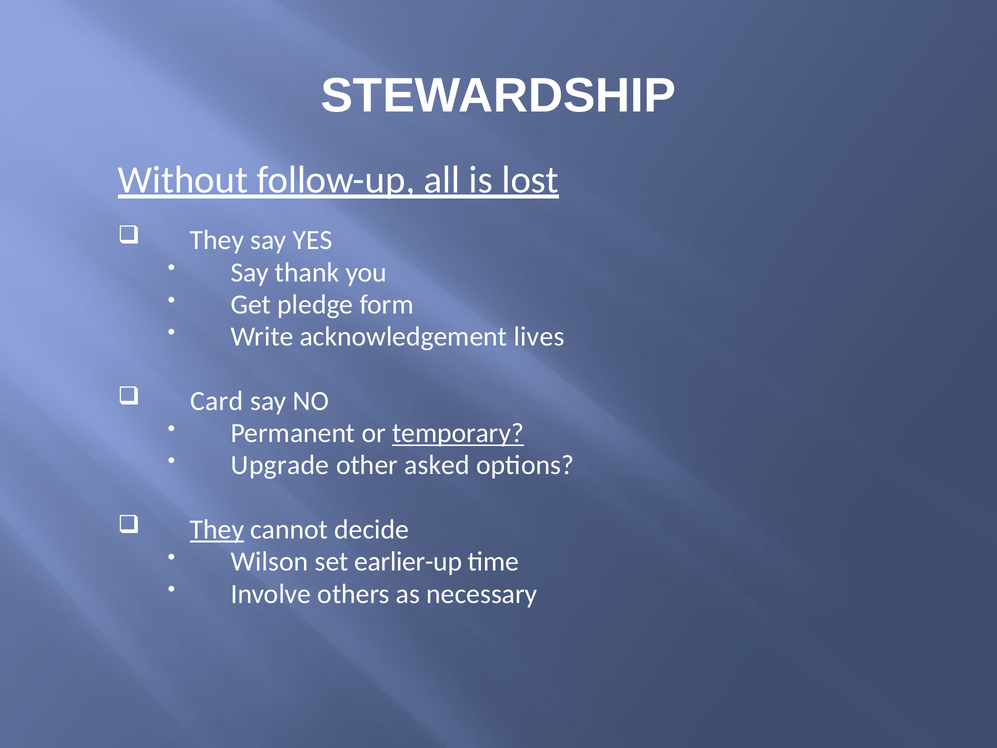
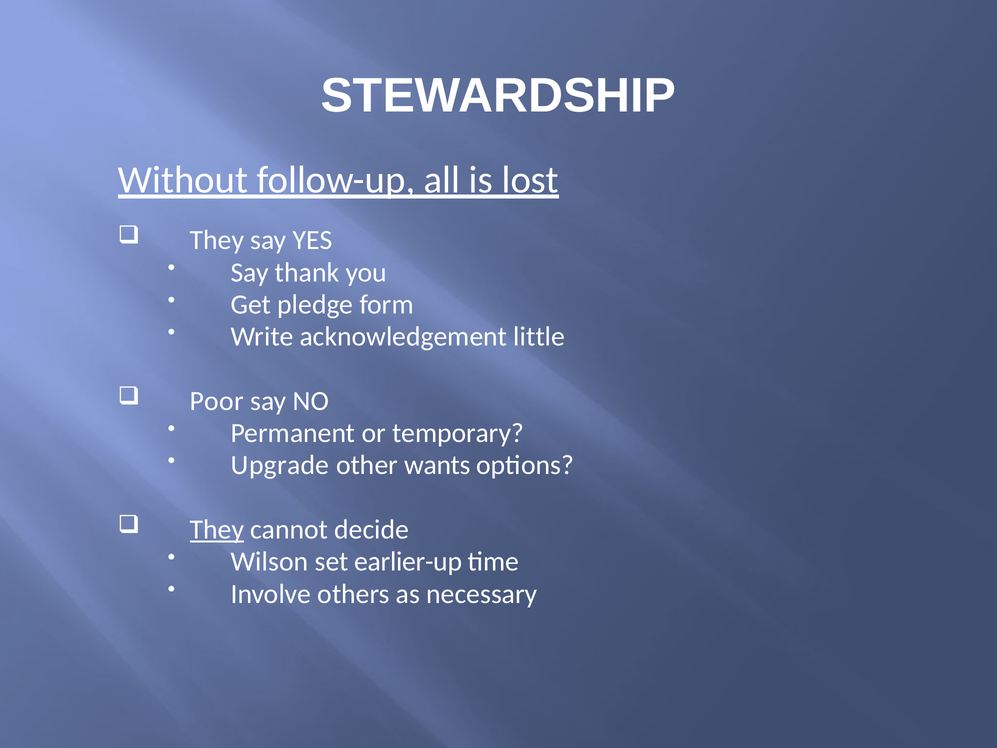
lives: lives -> little
Card: Card -> Poor
temporary underline: present -> none
asked: asked -> wants
